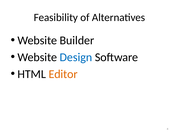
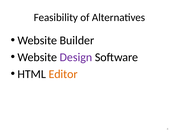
Design colour: blue -> purple
